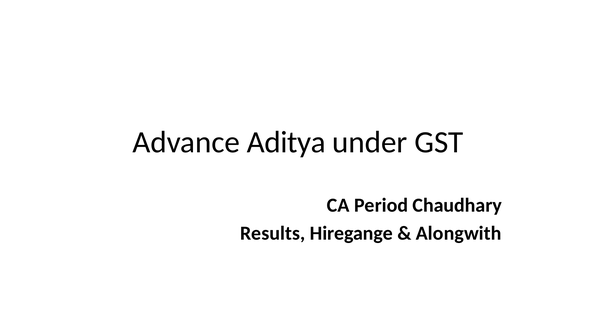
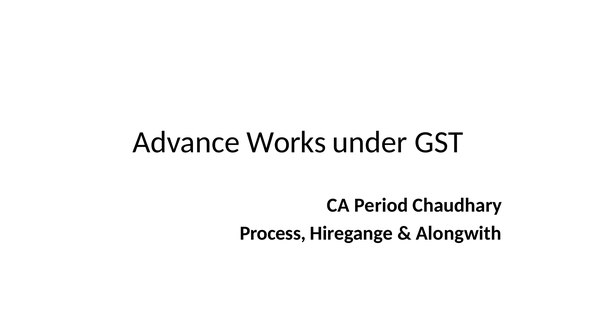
Aditya: Aditya -> Works
Results: Results -> Process
